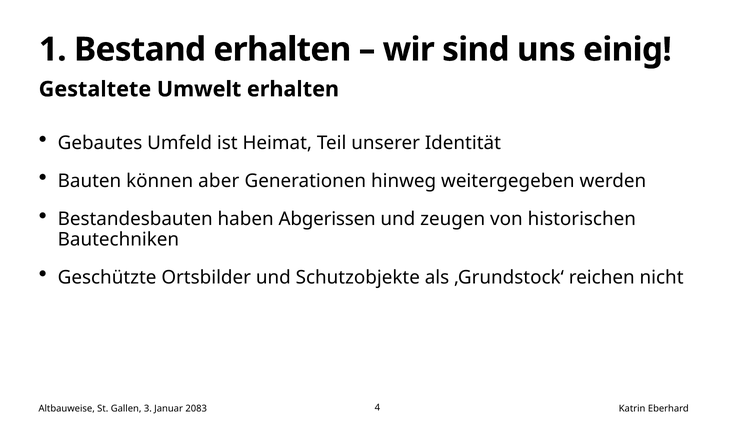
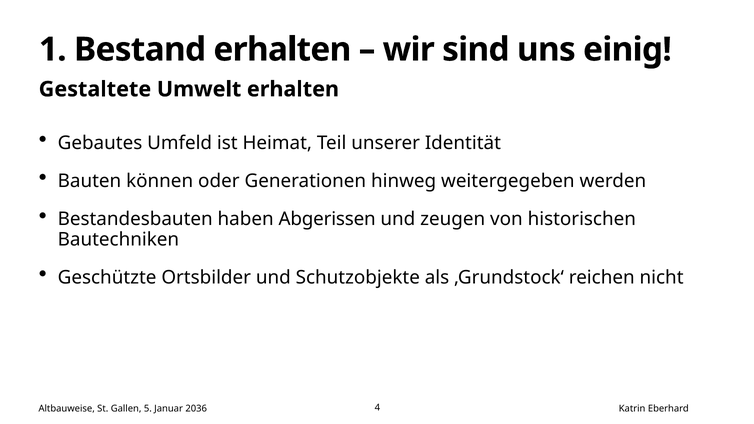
aber: aber -> oder
3: 3 -> 5
2083: 2083 -> 2036
